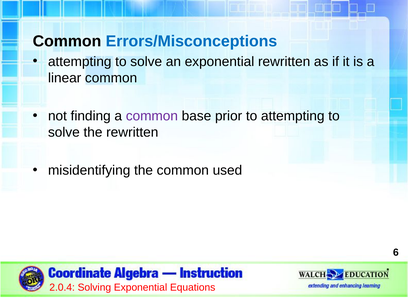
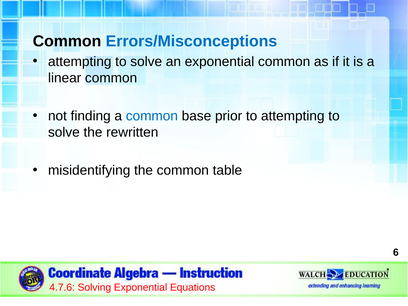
exponential rewritten: rewritten -> common
common at (152, 116) colour: purple -> blue
used: used -> table
2.0.4: 2.0.4 -> 4.7.6
